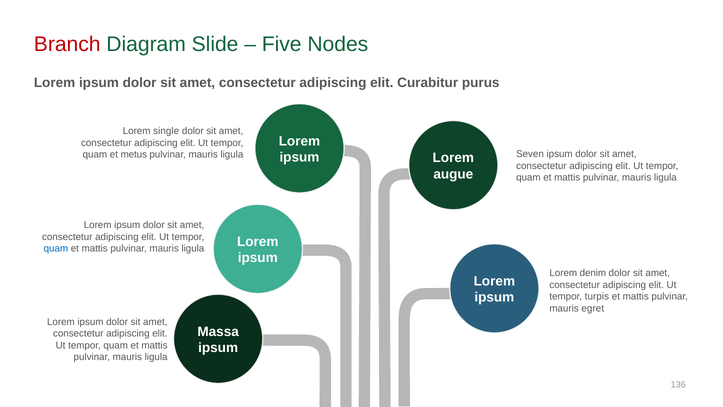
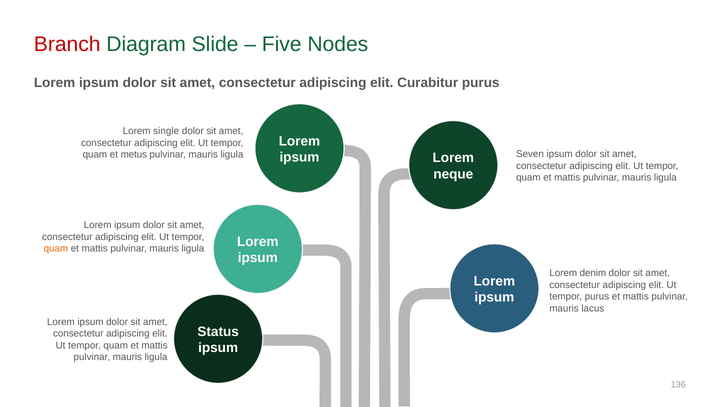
augue: augue -> neque
quam at (56, 248) colour: blue -> orange
tempor turpis: turpis -> purus
egret: egret -> lacus
Massa: Massa -> Status
